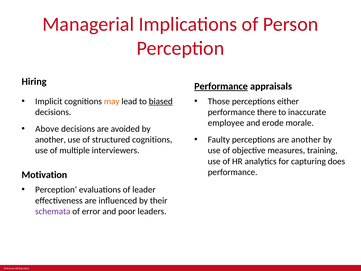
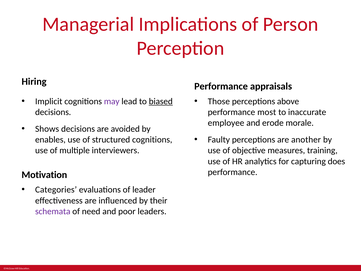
Performance at (221, 86) underline: present -> none
may colour: orange -> purple
either: either -> above
there: there -> most
Above: Above -> Shows
another at (50, 139): another -> enables
Perception at (56, 190): Perception -> Categories
error: error -> need
